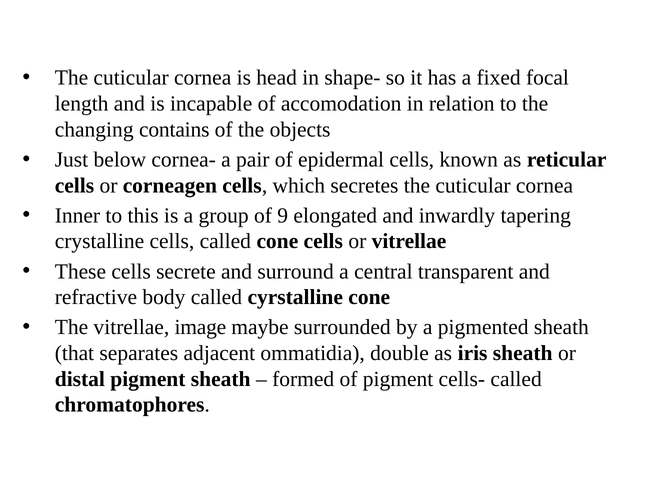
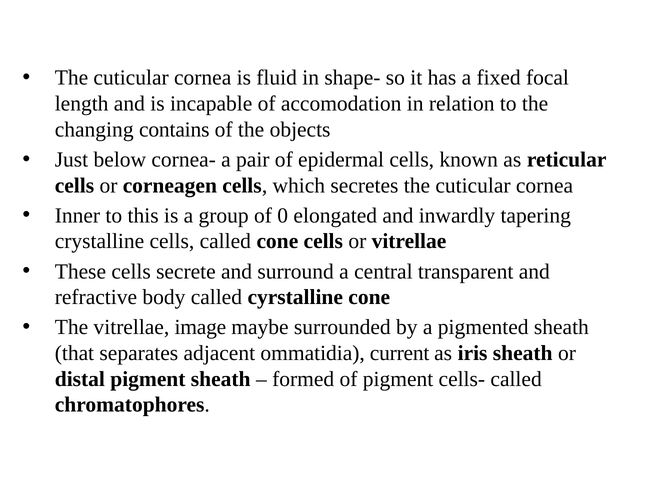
head: head -> fluid
9: 9 -> 0
double: double -> current
